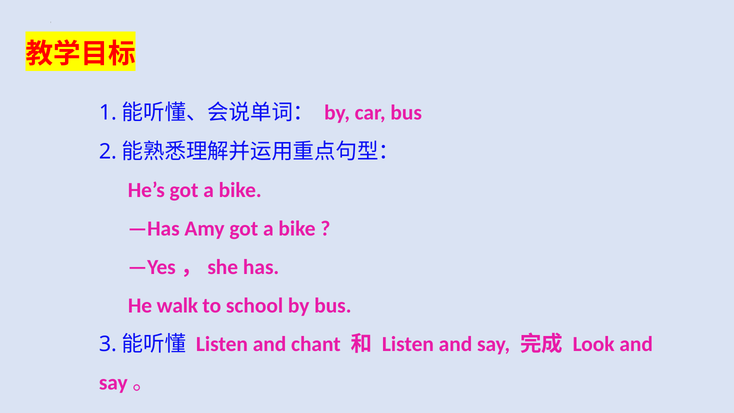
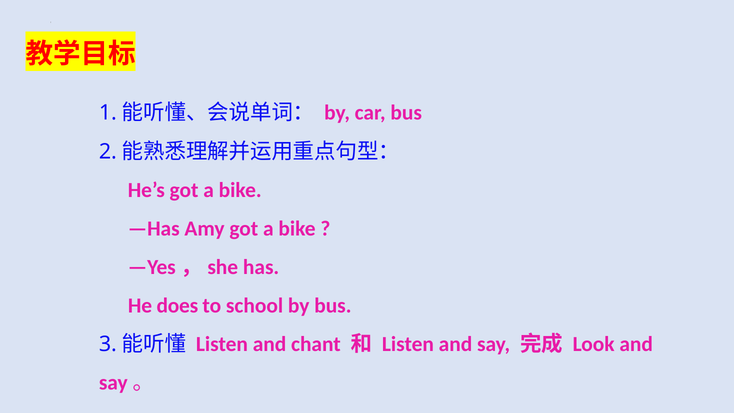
walk: walk -> does
